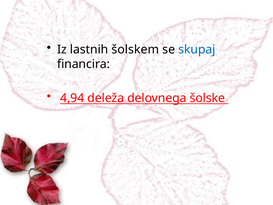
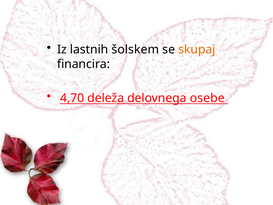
skupaj colour: blue -> orange
4,94: 4,94 -> 4,70
šolske: šolske -> osebe
